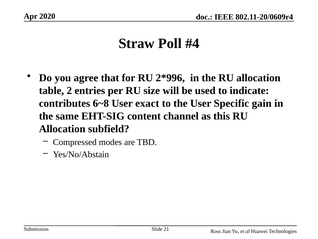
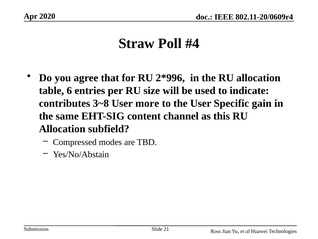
2: 2 -> 6
6~8: 6~8 -> 3~8
exact: exact -> more
